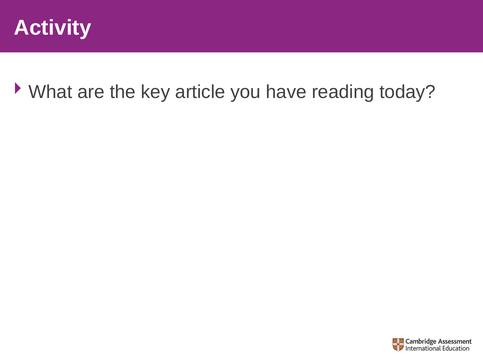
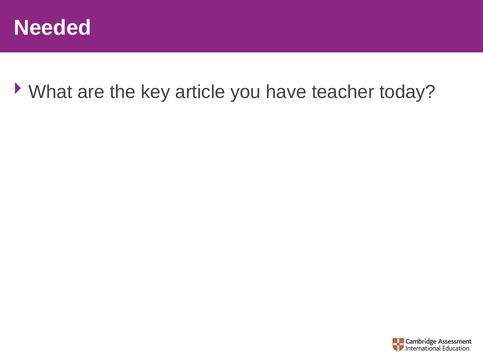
Activity: Activity -> Needed
reading: reading -> teacher
